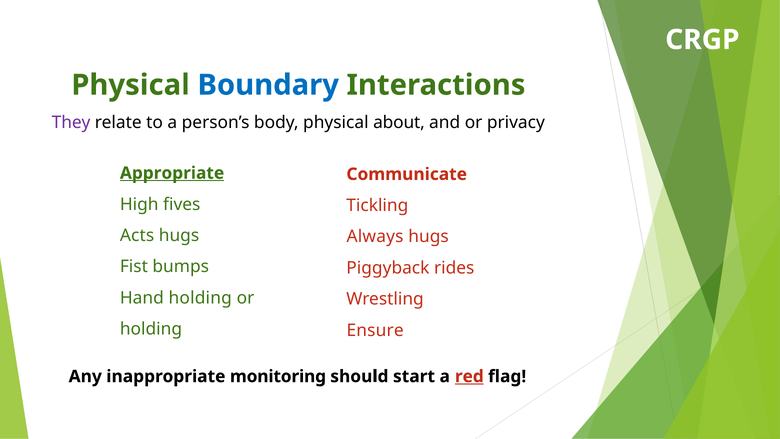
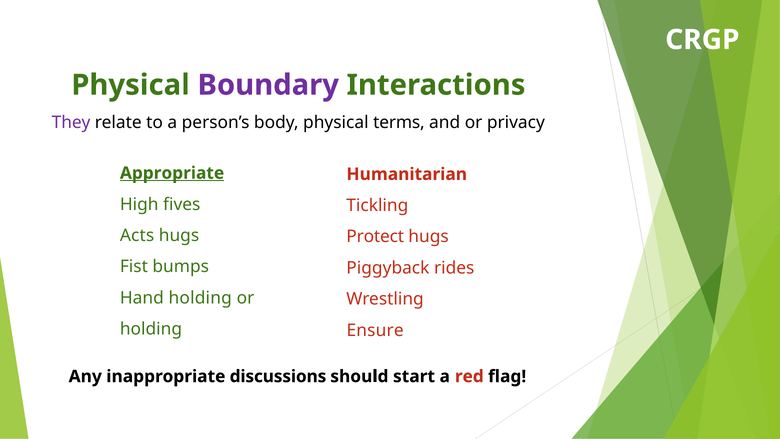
Boundary colour: blue -> purple
about: about -> terms
Communicate: Communicate -> Humanitarian
Always: Always -> Protect
monitoring: monitoring -> discussions
red underline: present -> none
